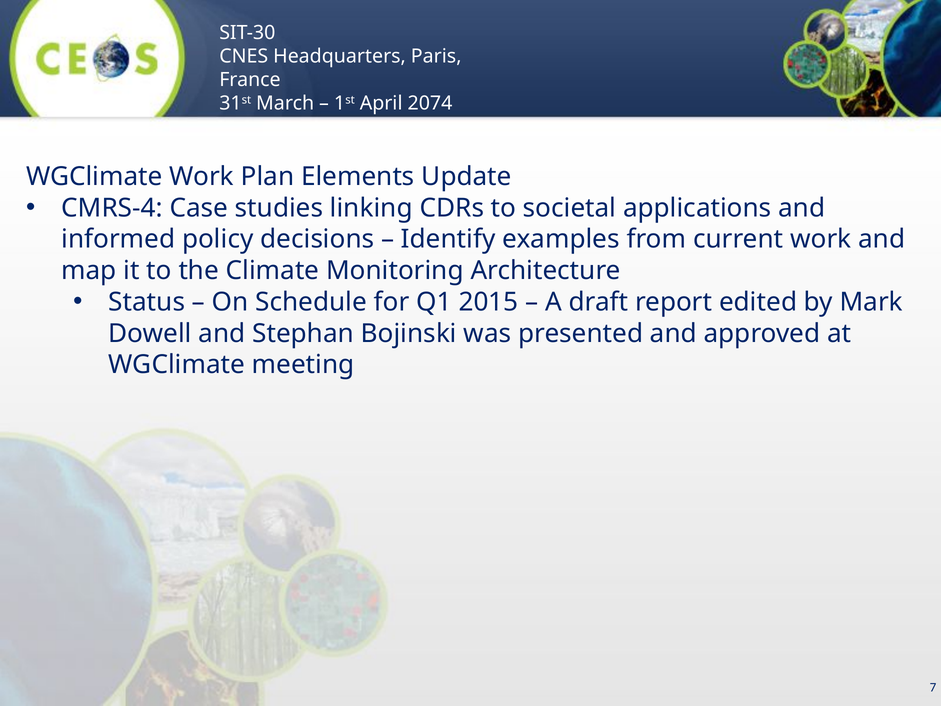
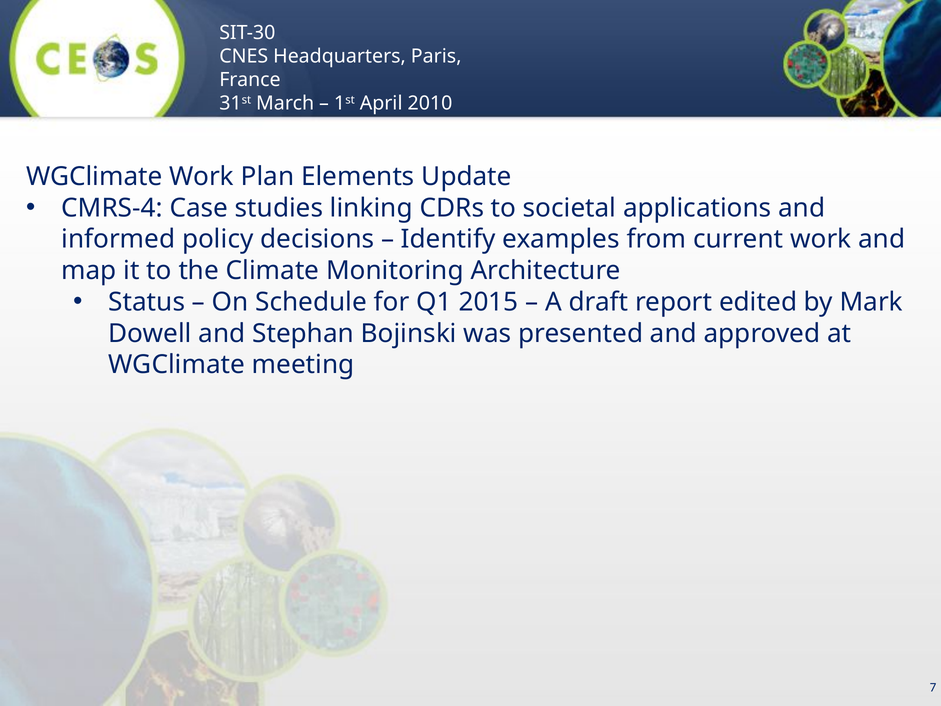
2074: 2074 -> 2010
